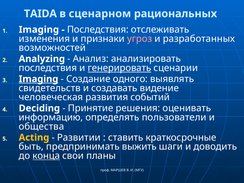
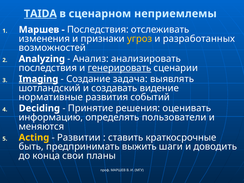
TAIDA underline: none -> present
рациональных: рациональных -> неприемлемы
Imaging at (39, 30): Imaging -> Маршев
угроз colour: pink -> yellow
одного: одного -> задача
свидетельств: свидетельств -> шотландский
человеческая: человеческая -> нормативные
общества: общества -> меняются
конца underline: present -> none
